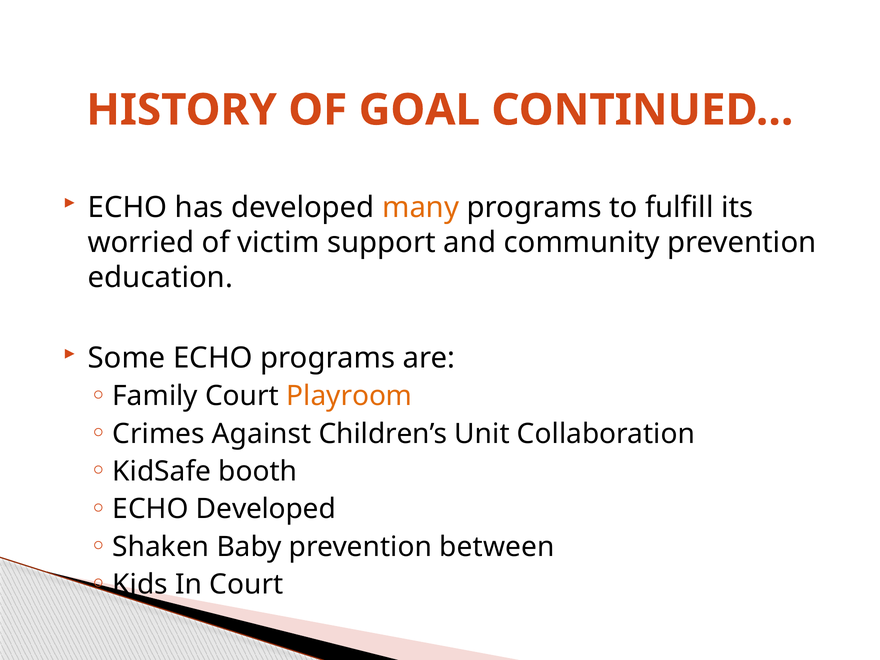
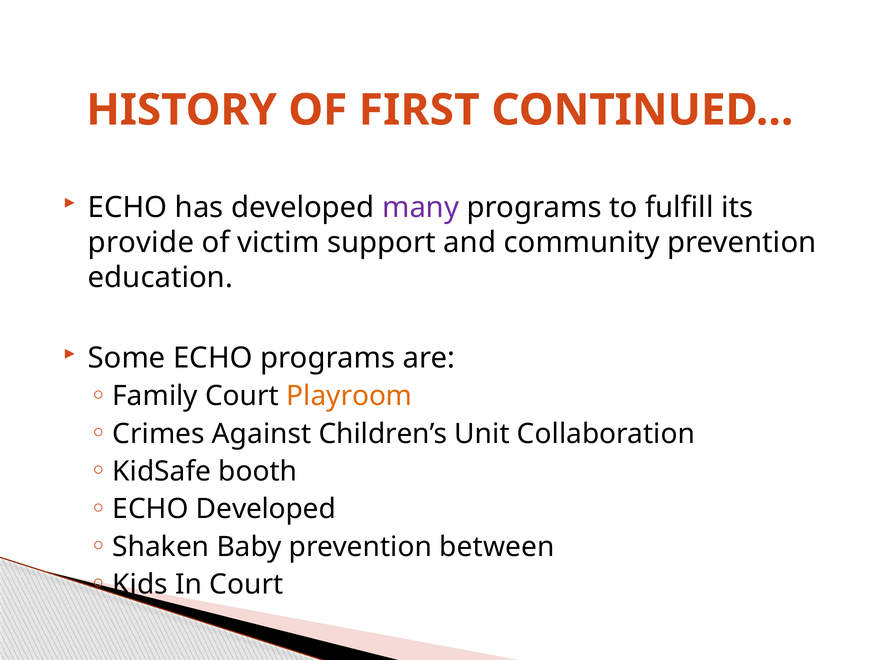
GOAL: GOAL -> FIRST
many colour: orange -> purple
worried: worried -> provide
